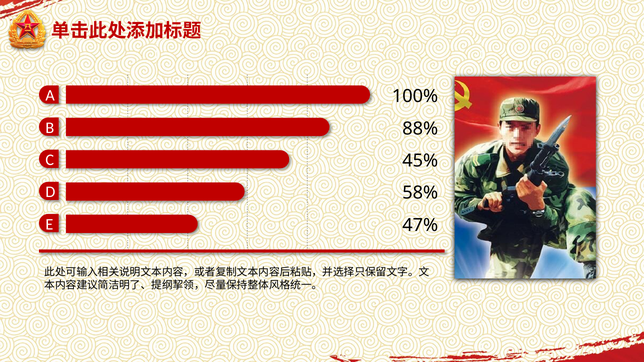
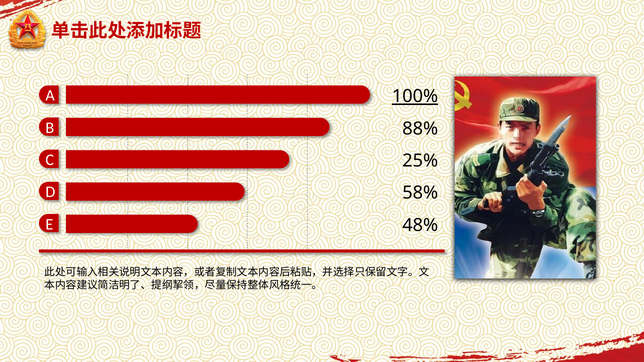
100% underline: none -> present
45%: 45% -> 25%
47%: 47% -> 48%
